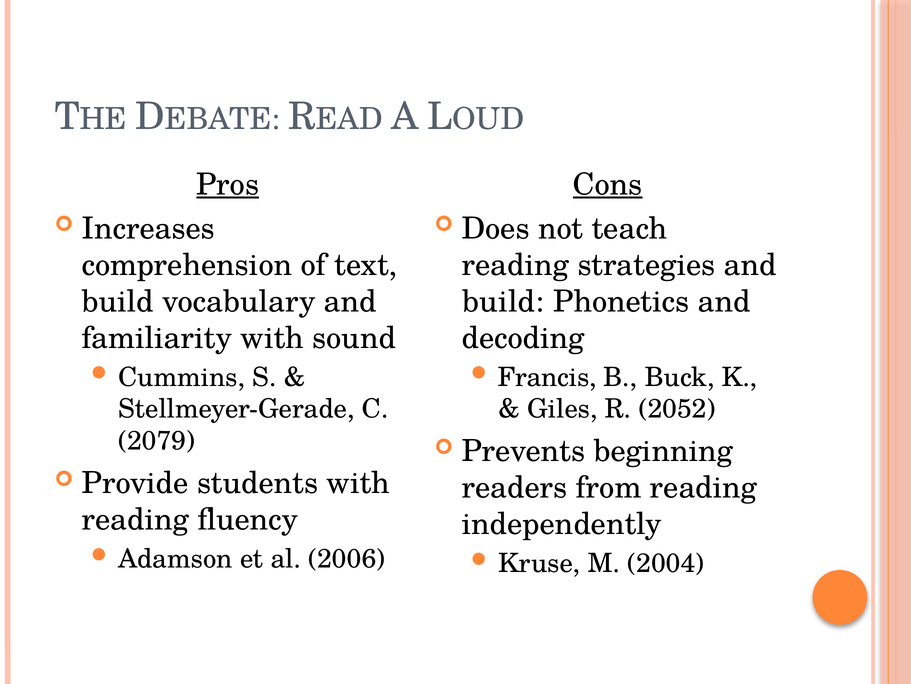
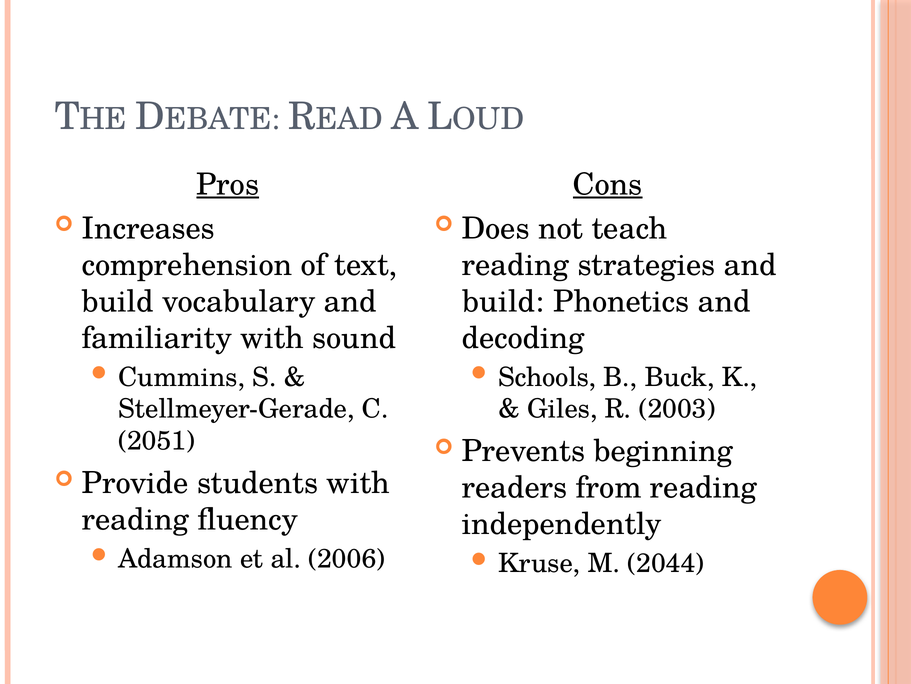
Francis: Francis -> Schools
2052: 2052 -> 2003
2079: 2079 -> 2051
2004: 2004 -> 2044
